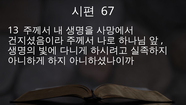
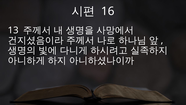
67: 67 -> 16
